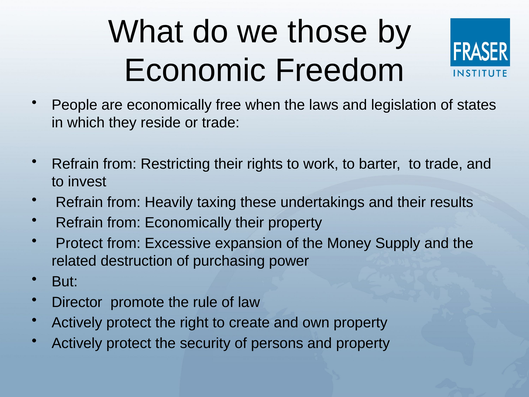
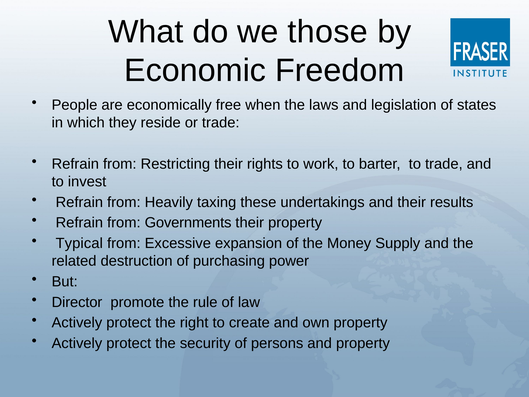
from Economically: Economically -> Governments
Protect at (79, 243): Protect -> Typical
